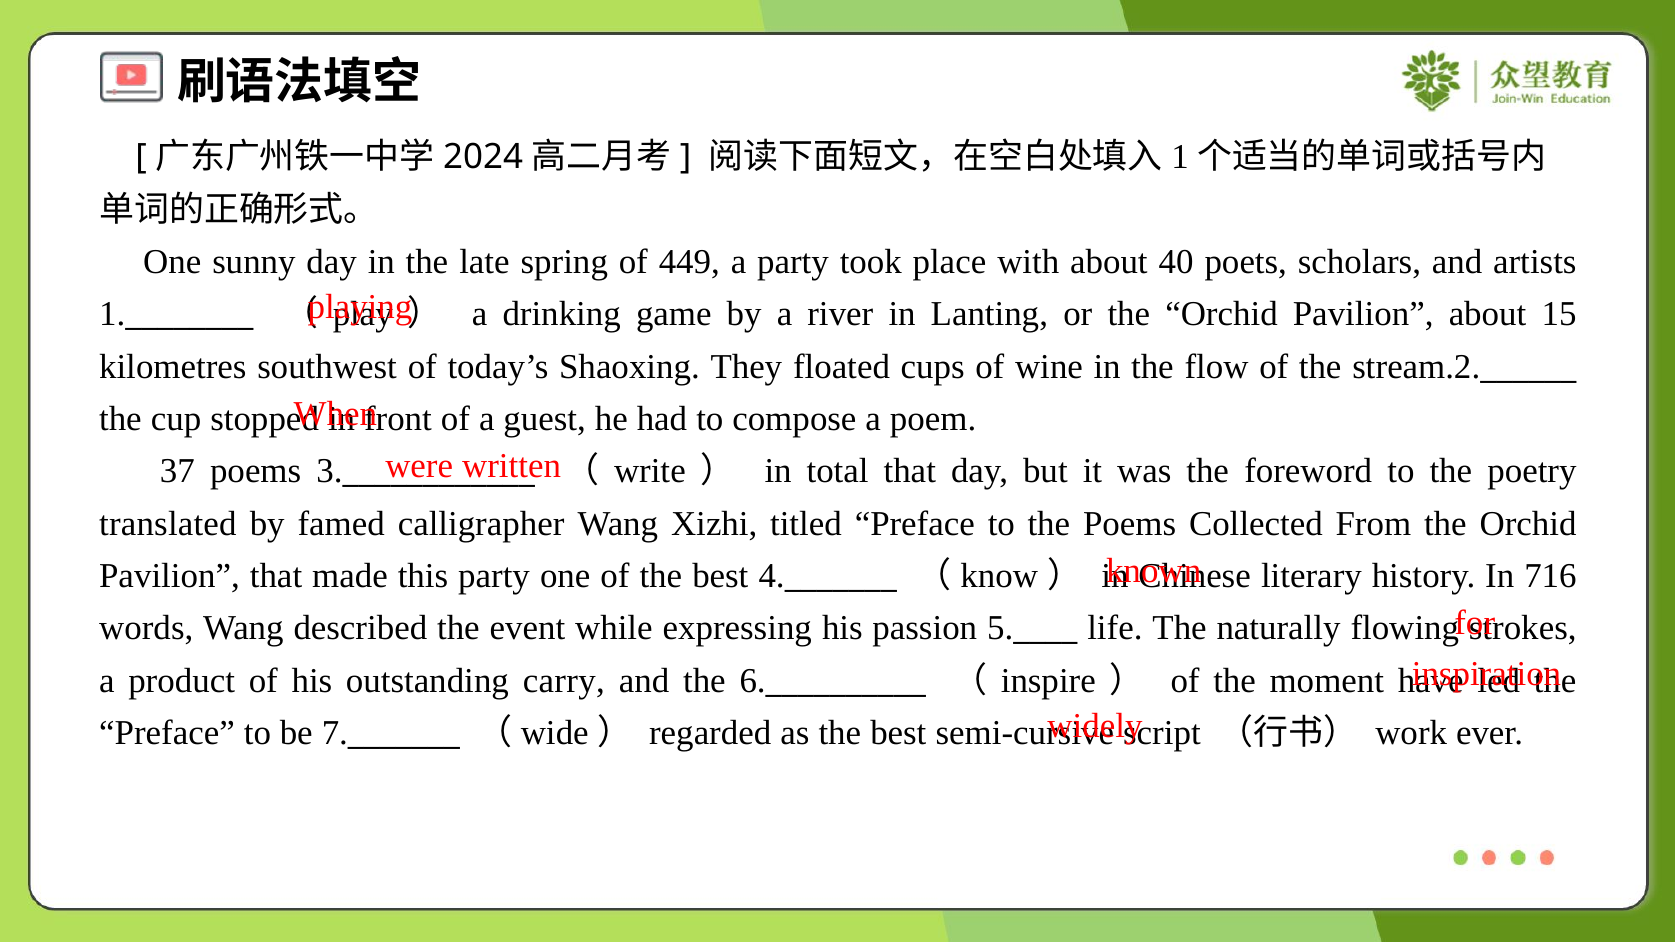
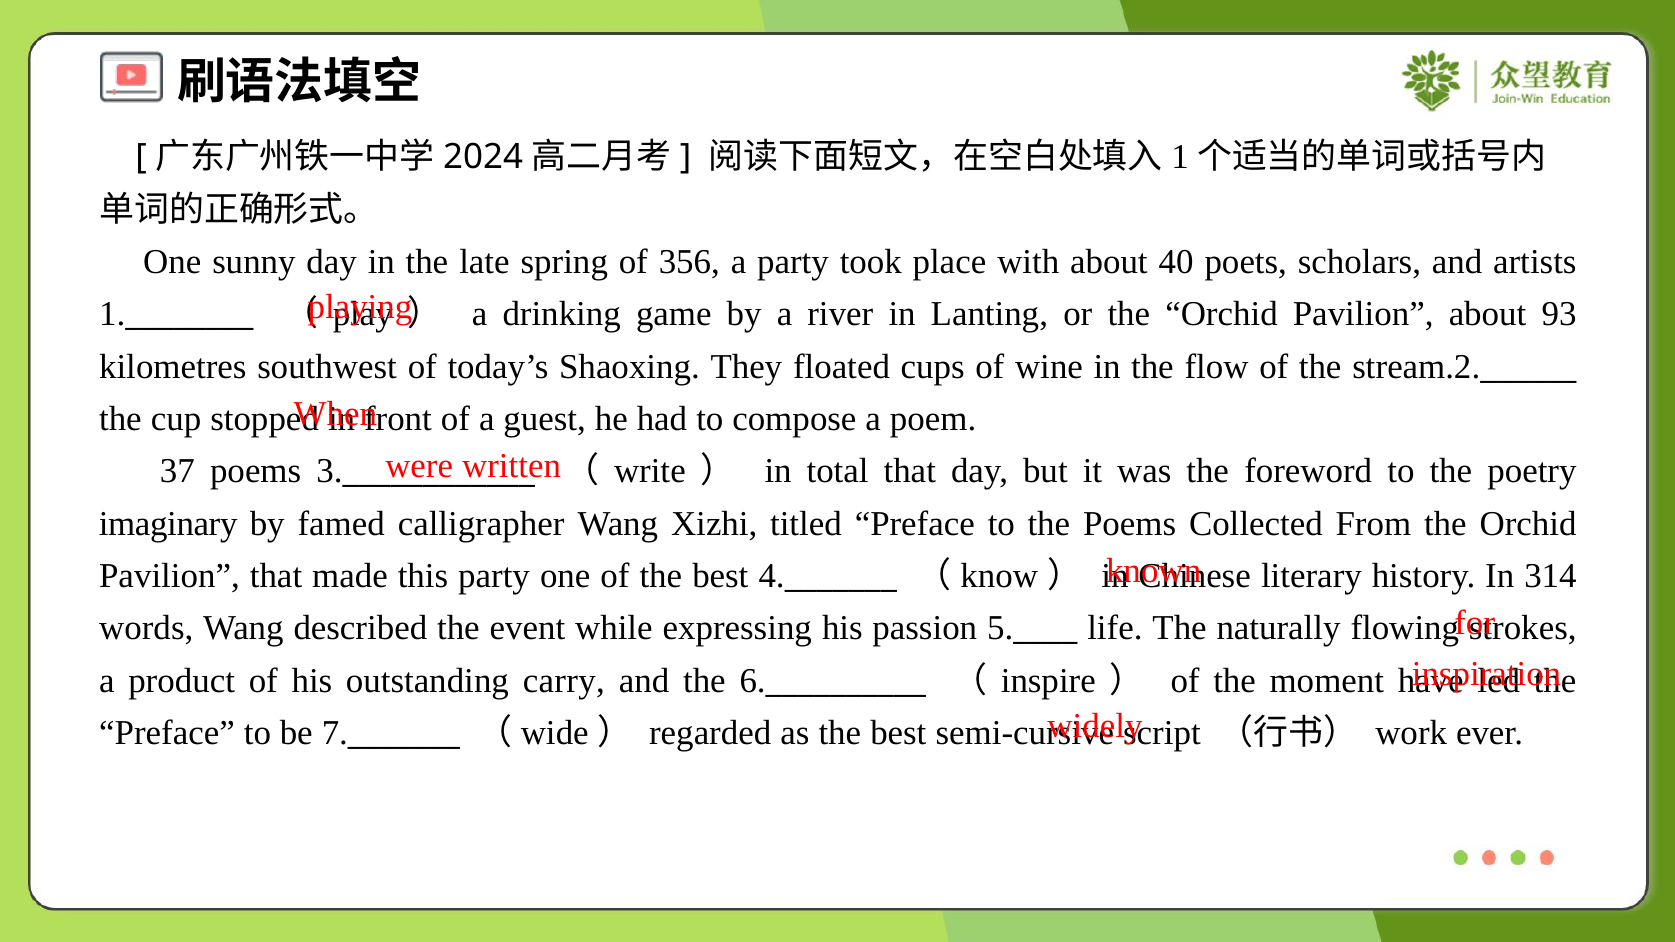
449: 449 -> 356
15: 15 -> 93
translated: translated -> imaginary
716: 716 -> 314
